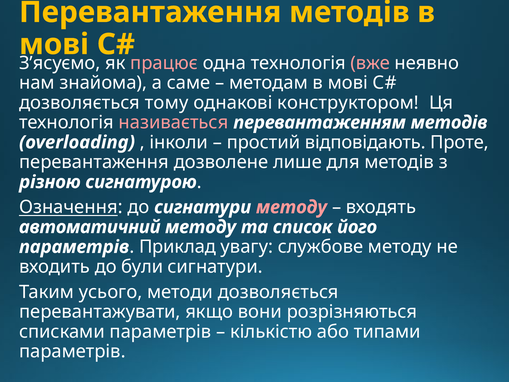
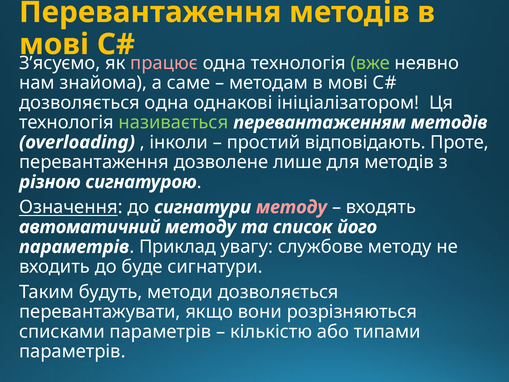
вже colour: pink -> light green
дозволяється тому: тому -> одна
конструктором: конструктором -> ініціалізатором
називається colour: pink -> light green
були: були -> буде
усього: усього -> будуть
